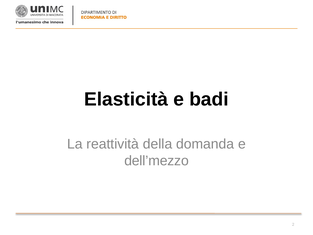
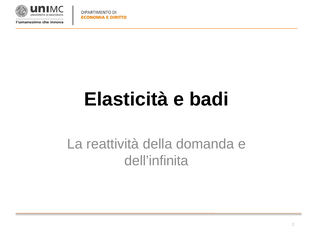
dell’mezzo: dell’mezzo -> dell’infinita
